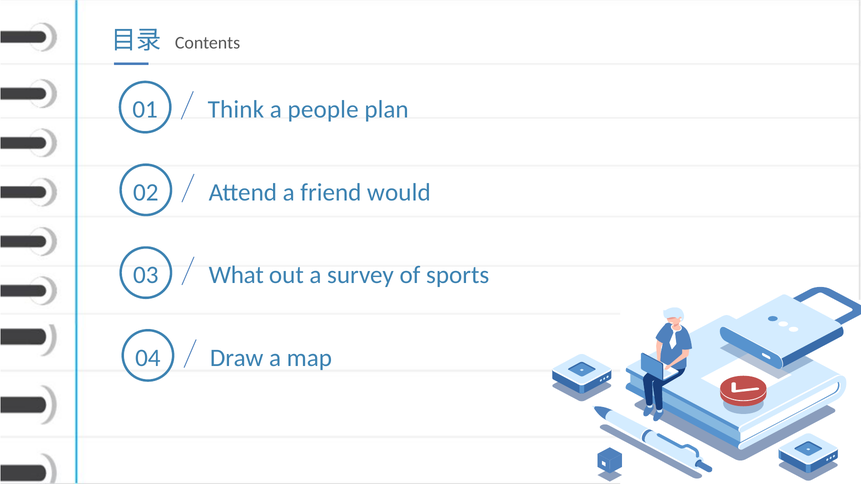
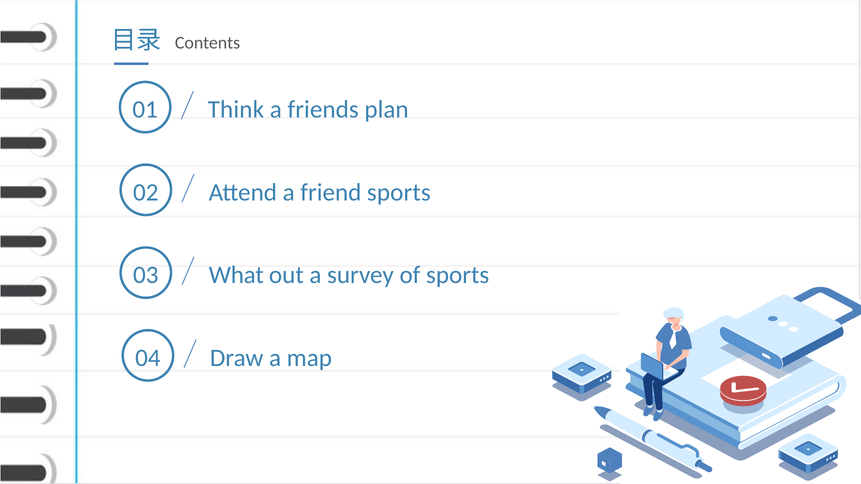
people: people -> friends
friend would: would -> sports
